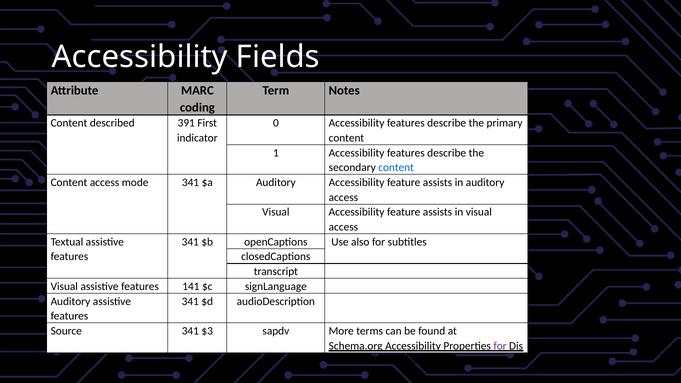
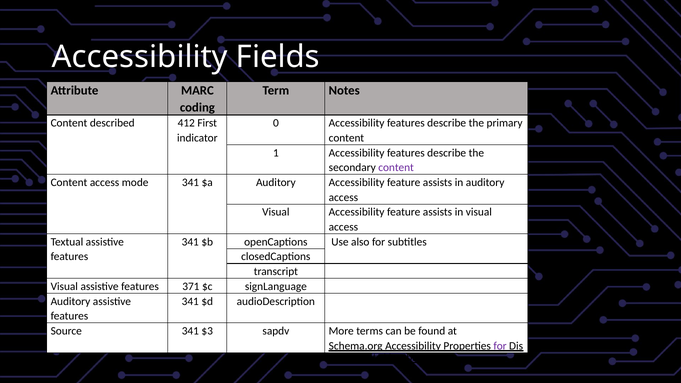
391: 391 -> 412
content at (396, 168) colour: blue -> purple
141: 141 -> 371
